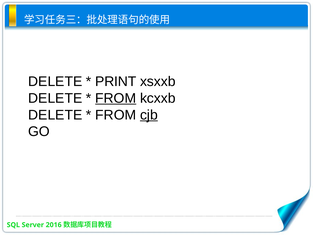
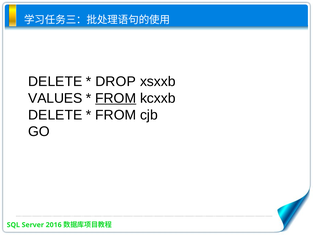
PRINT: PRINT -> DROP
DELETE at (55, 98): DELETE -> VALUES
cjb underline: present -> none
